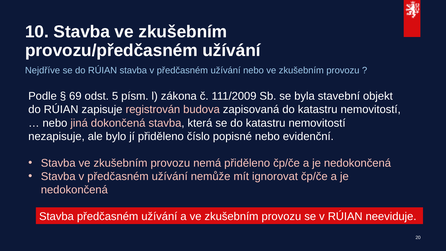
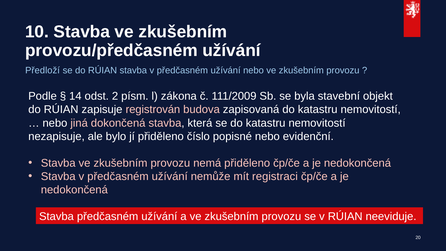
Nejdříve: Nejdříve -> Předloží
69: 69 -> 14
5: 5 -> 2
ignorovat: ignorovat -> registraci
